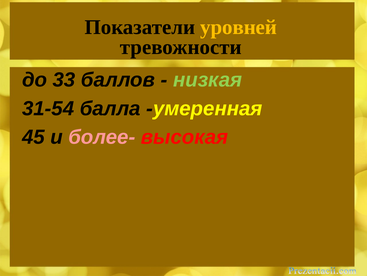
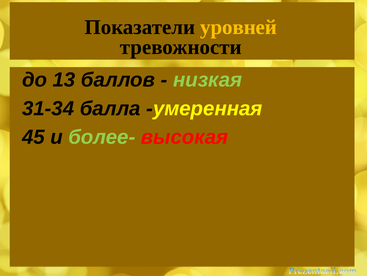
33: 33 -> 13
31-54: 31-54 -> 31-34
более- colour: pink -> light green
